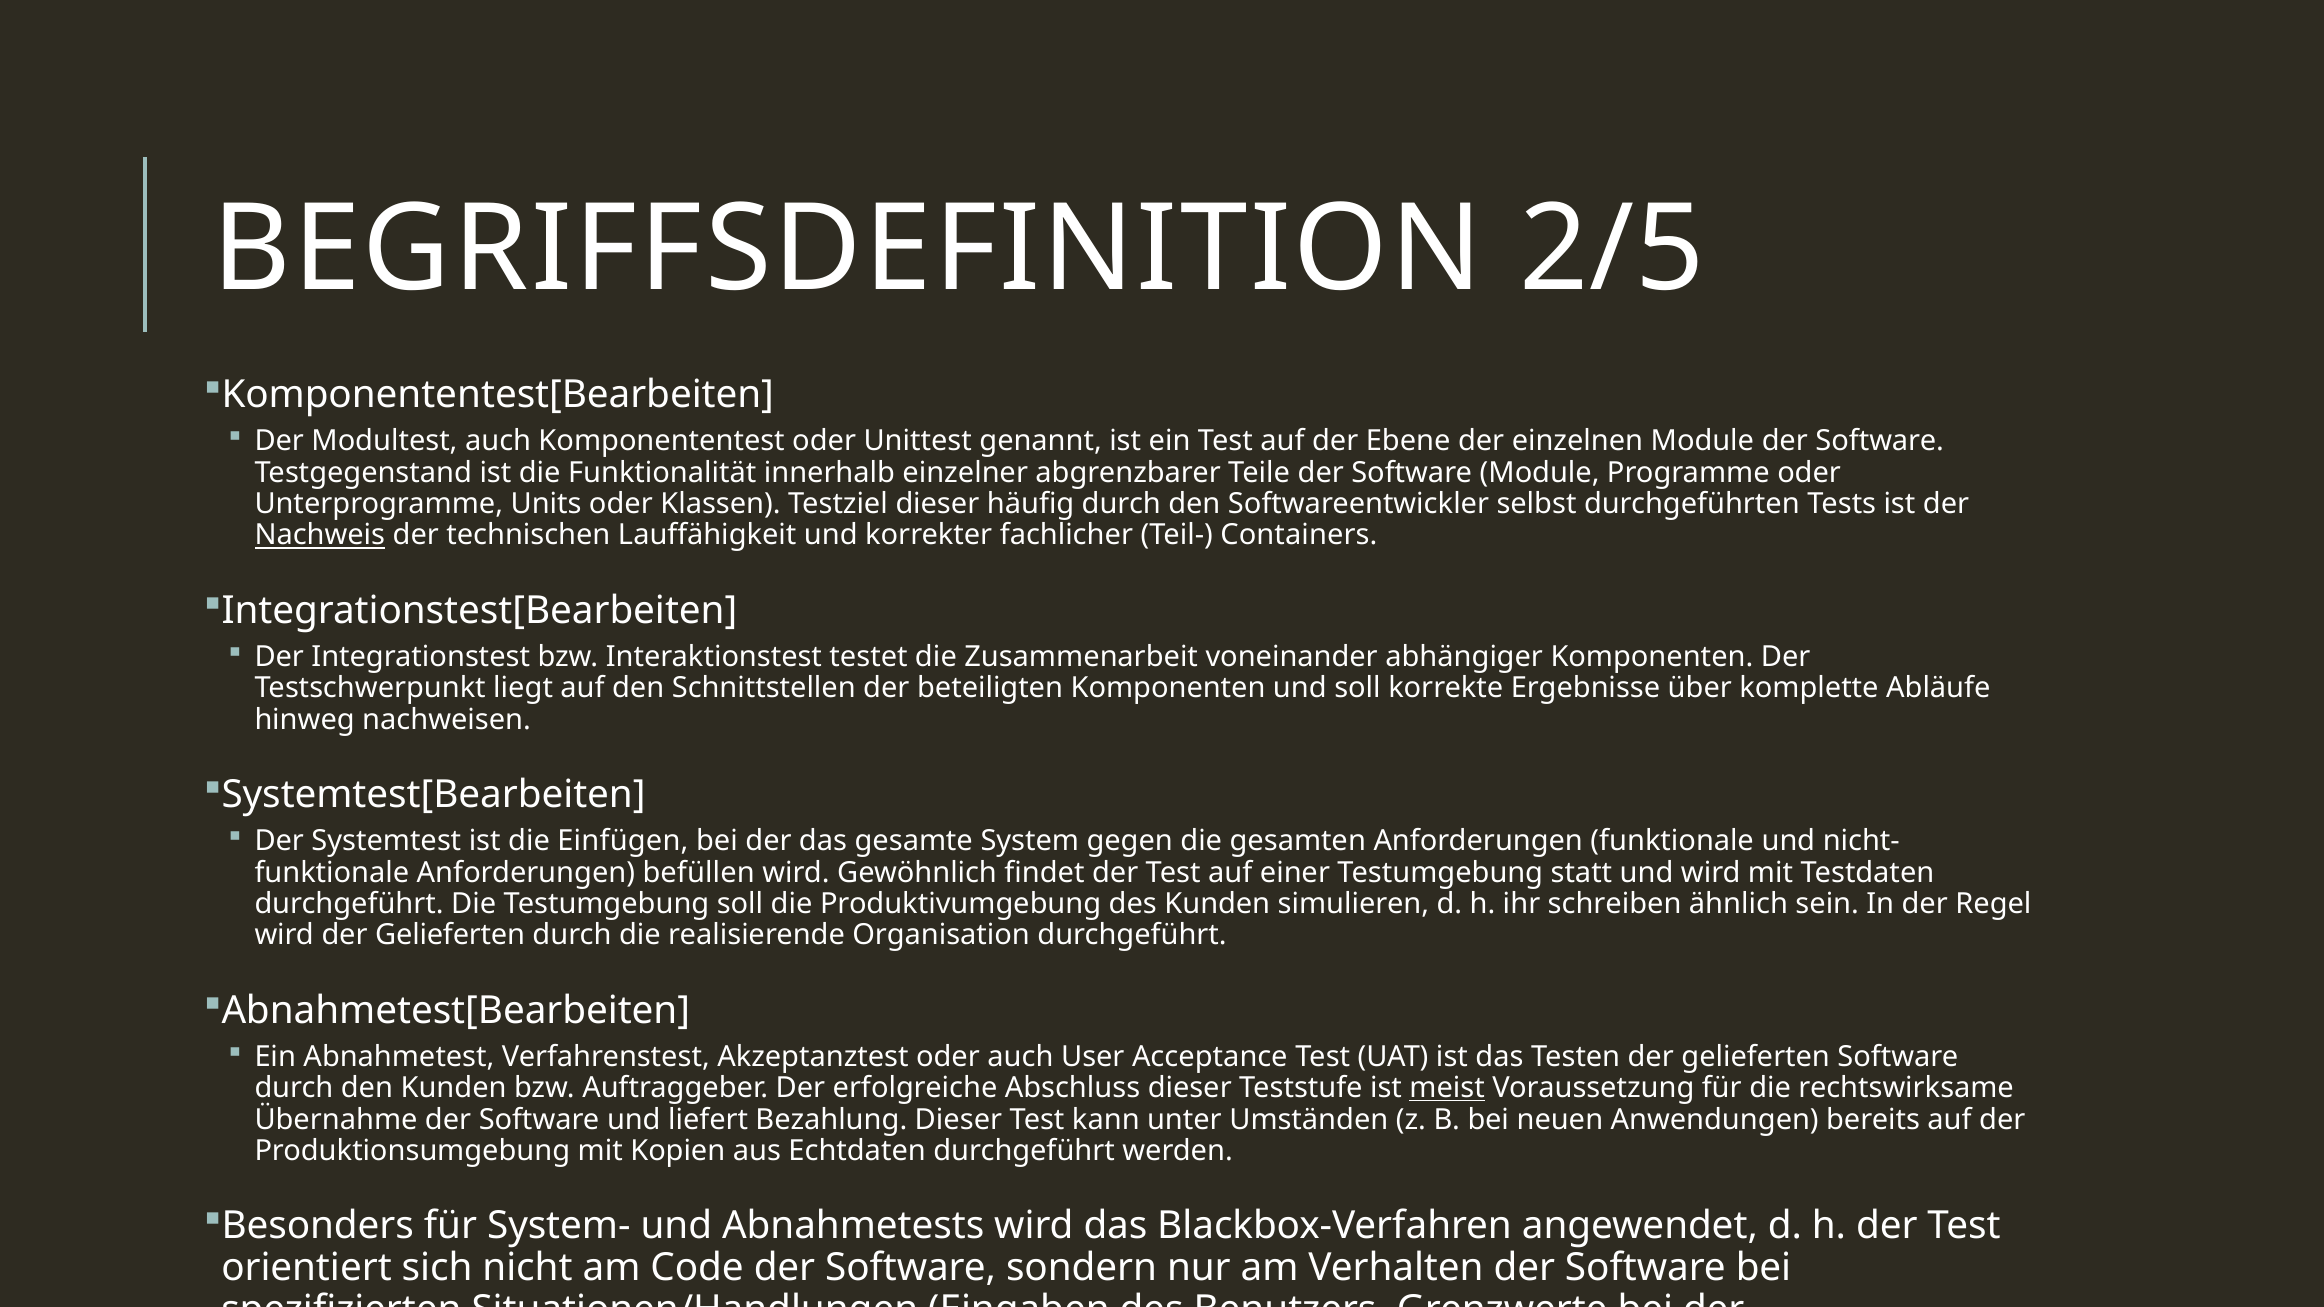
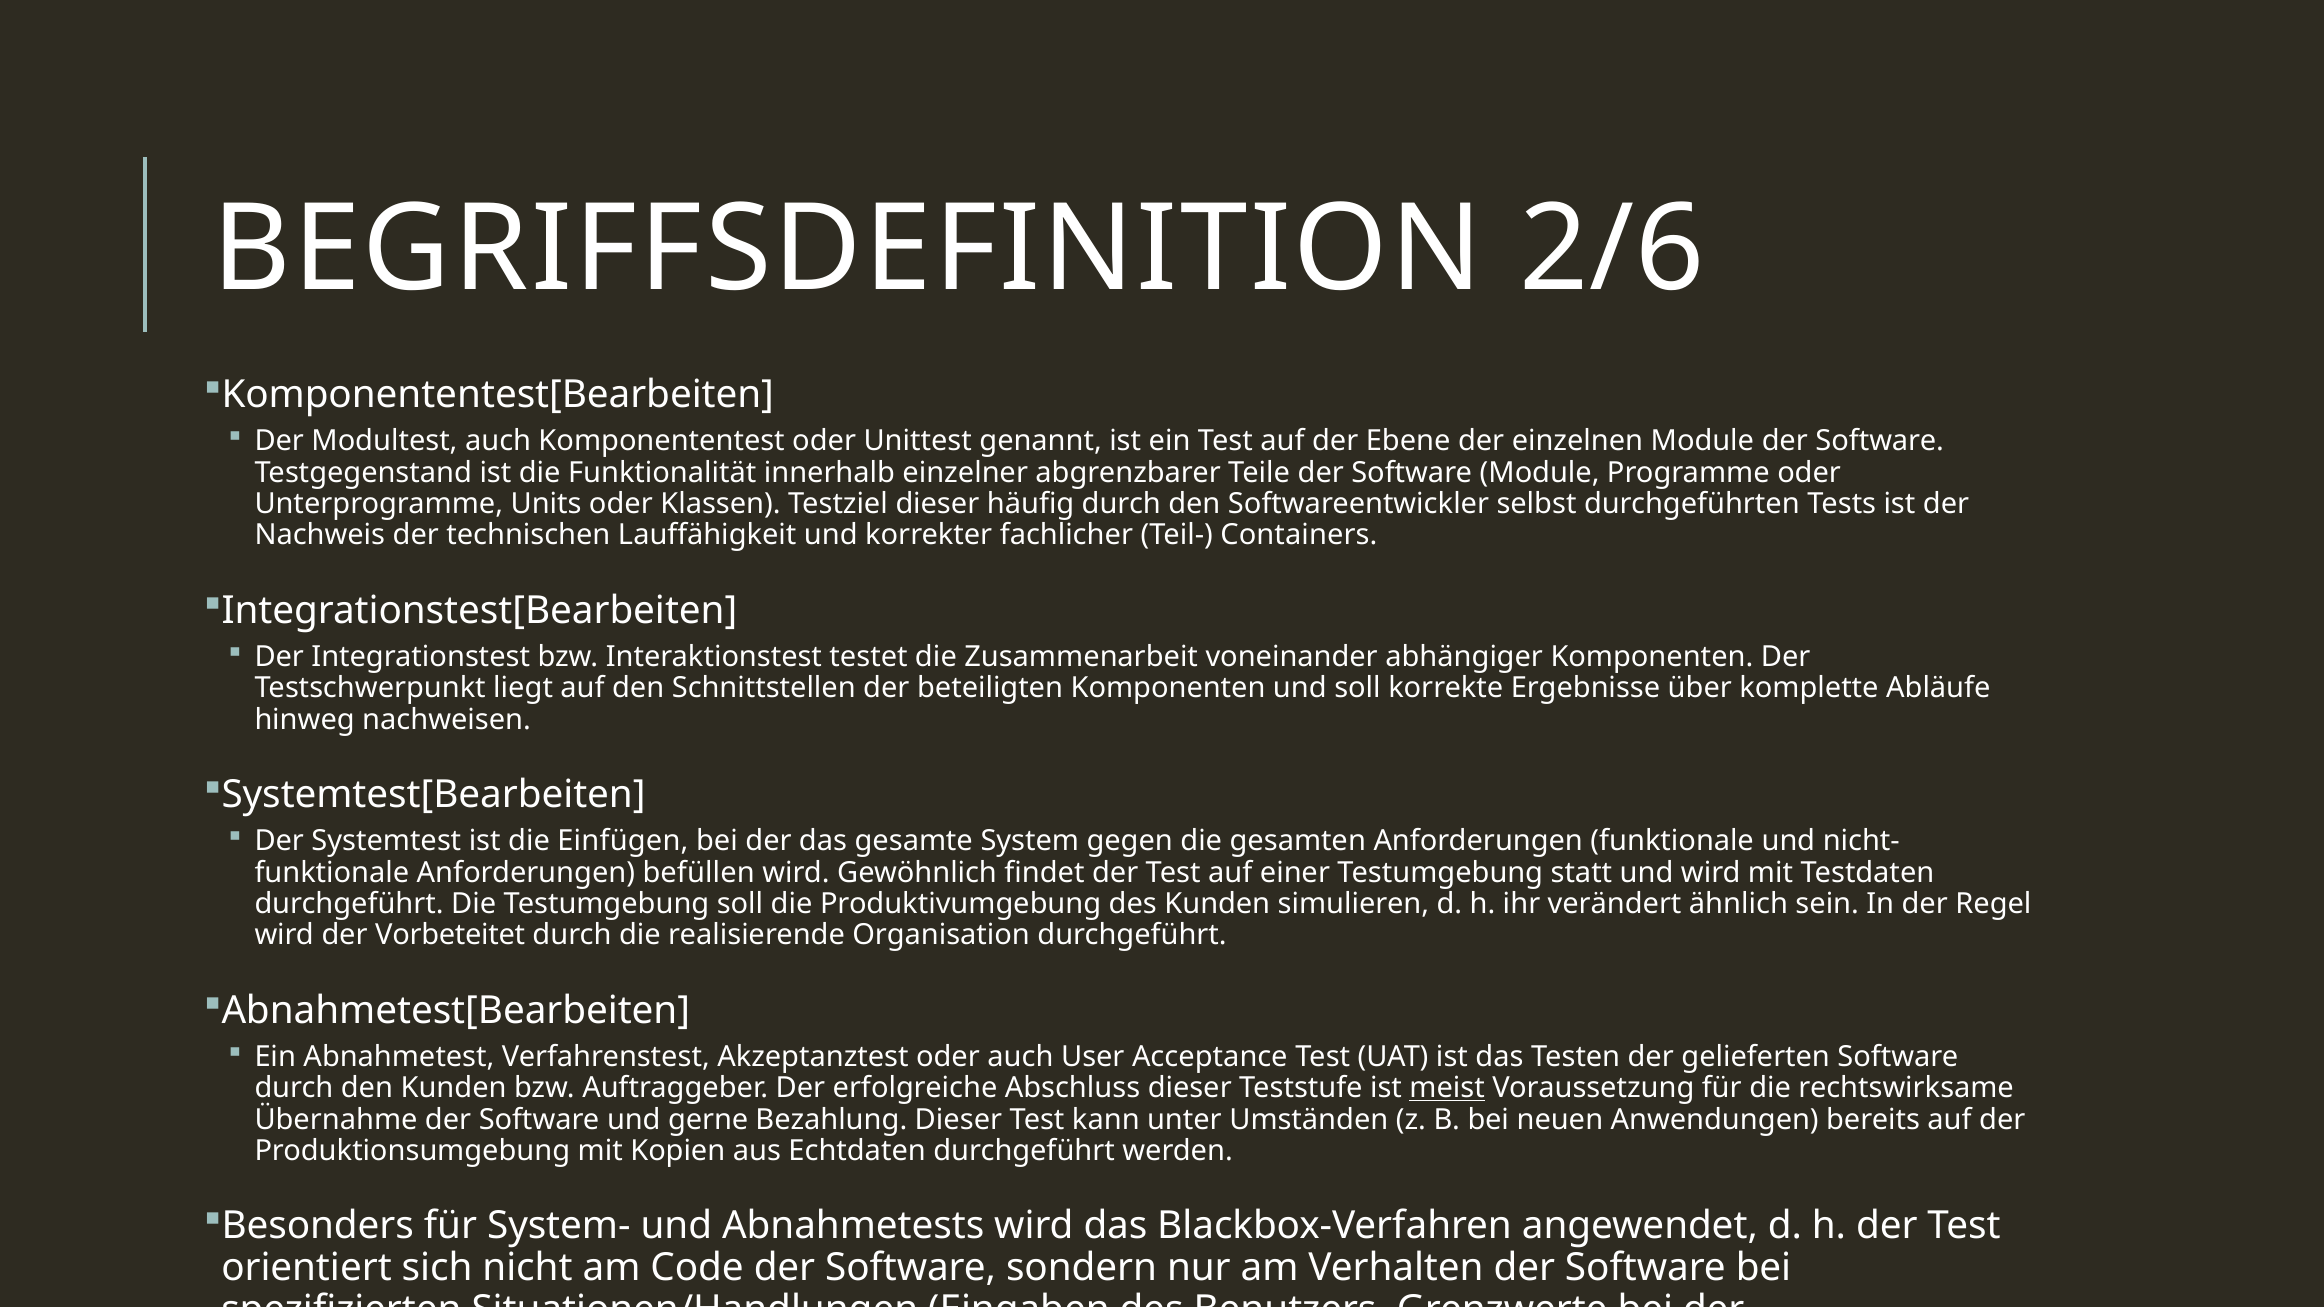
2/5: 2/5 -> 2/6
Nachweis underline: present -> none
schreiben: schreiben -> verändert
wird der Gelieferten: Gelieferten -> Vorbeteitet
liefert: liefert -> gerne
